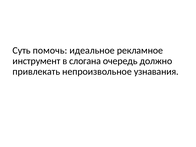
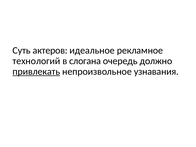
помочь: помочь -> актеров
инструмент: инструмент -> технологий
привлекать underline: none -> present
